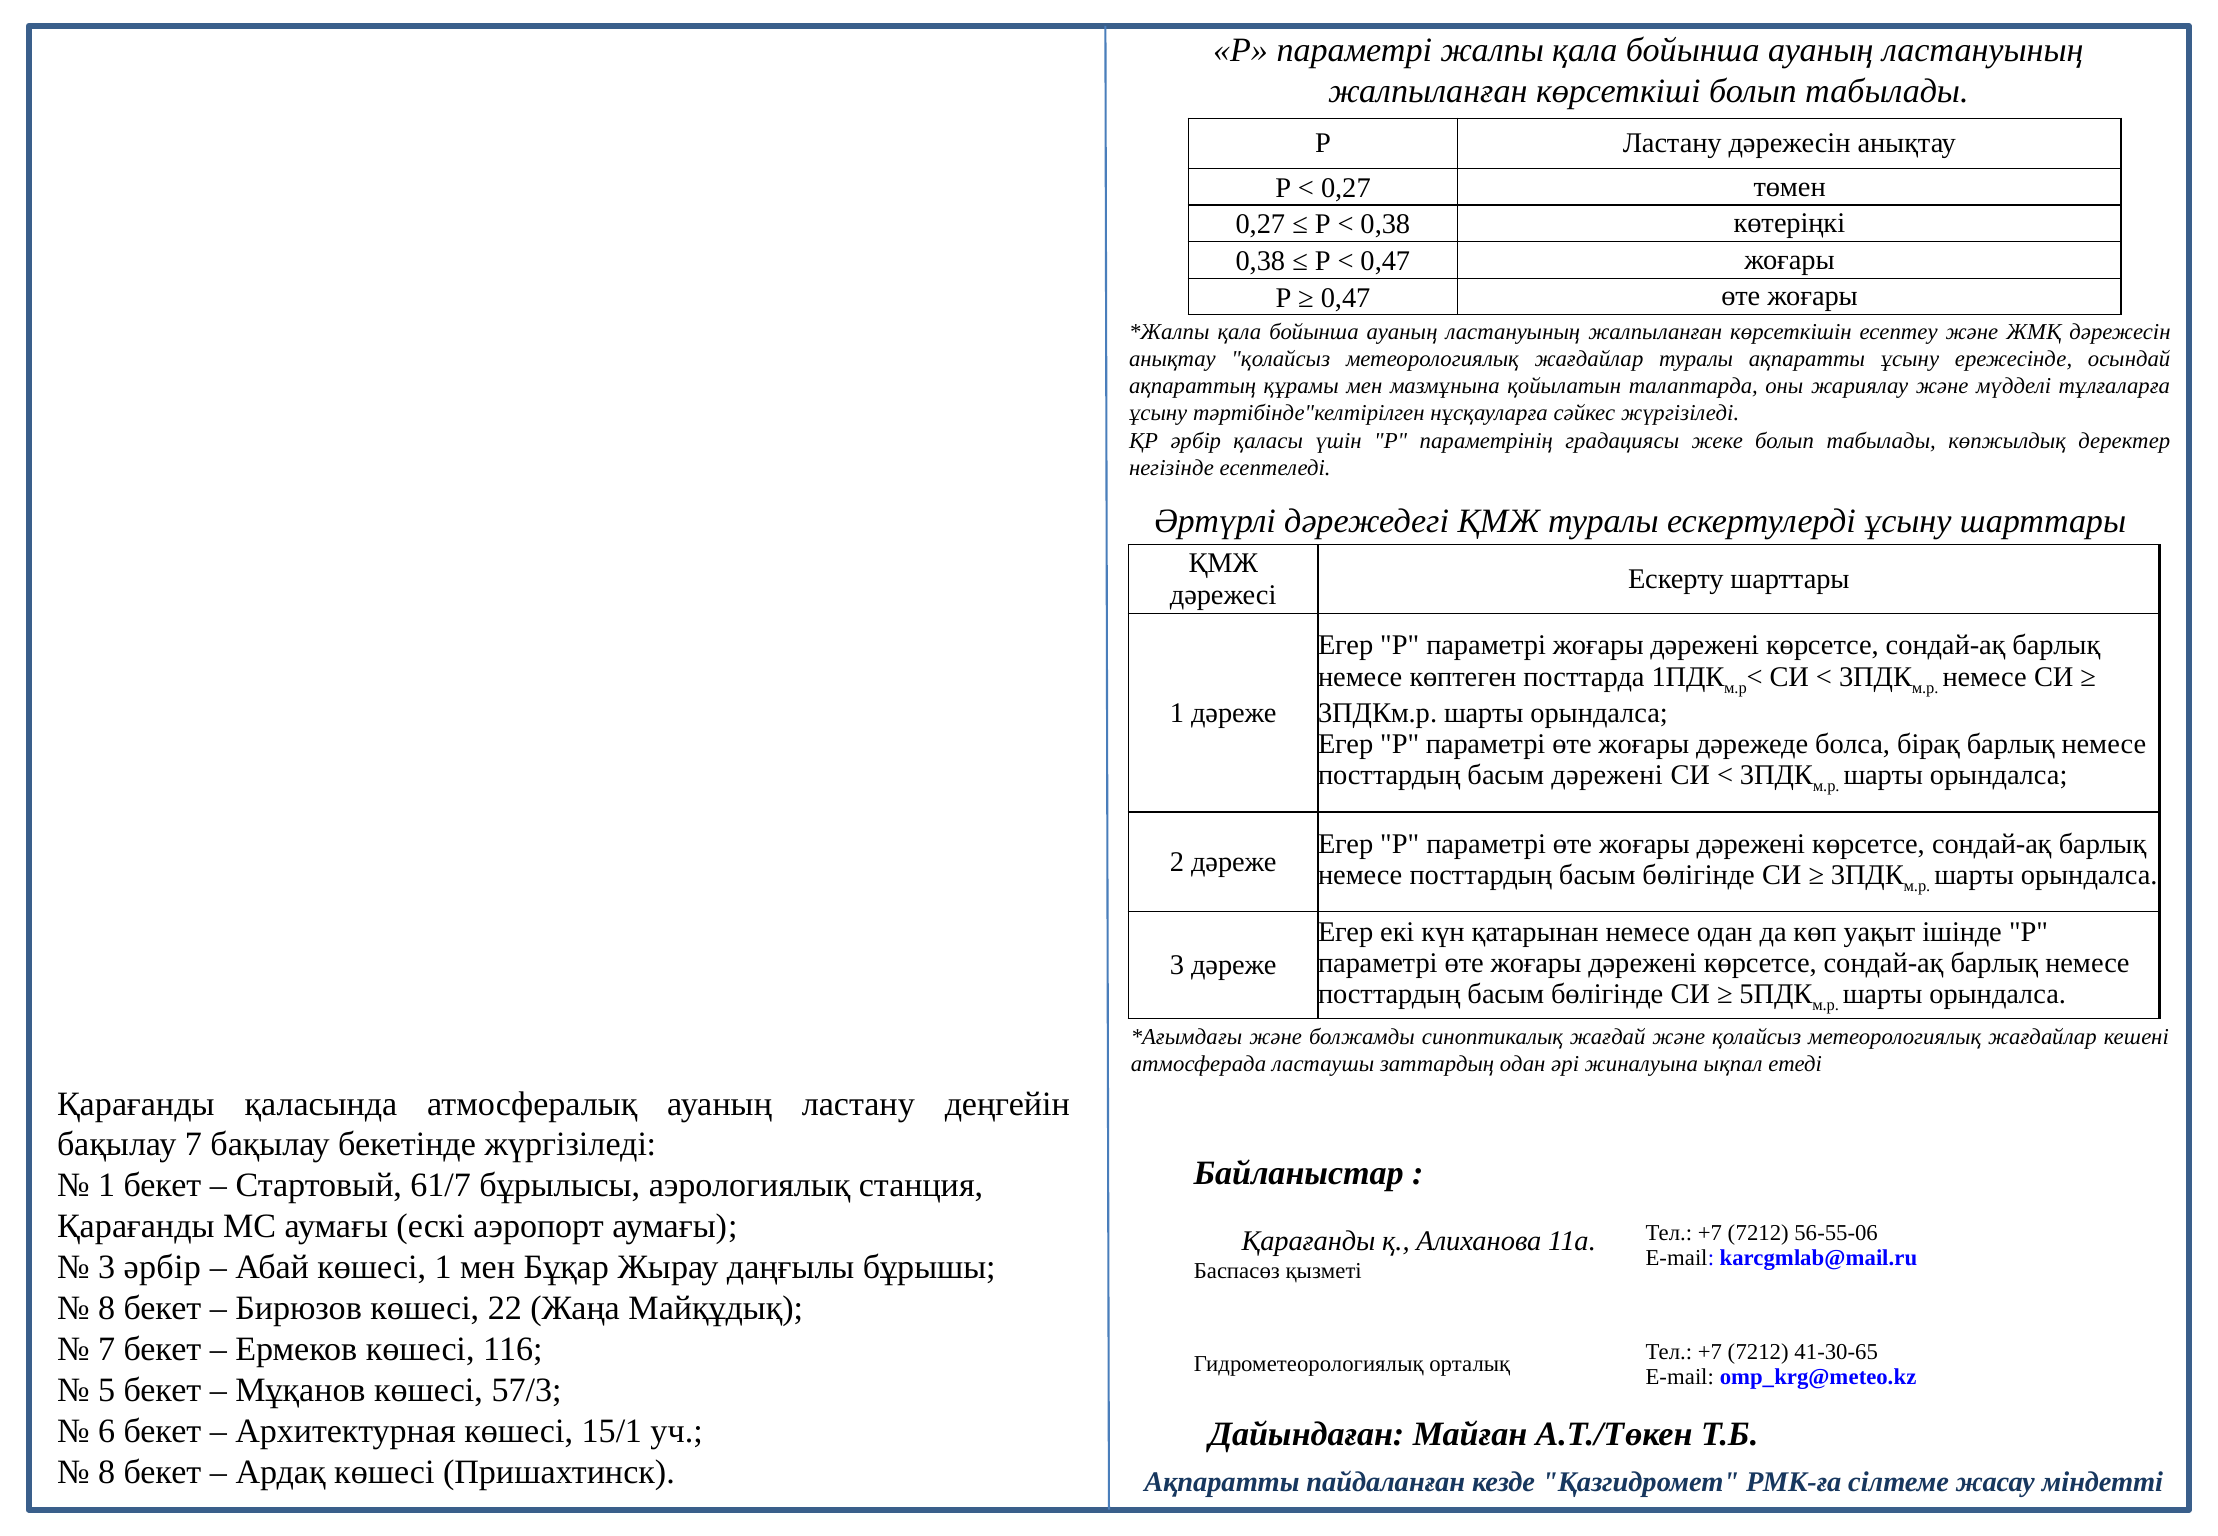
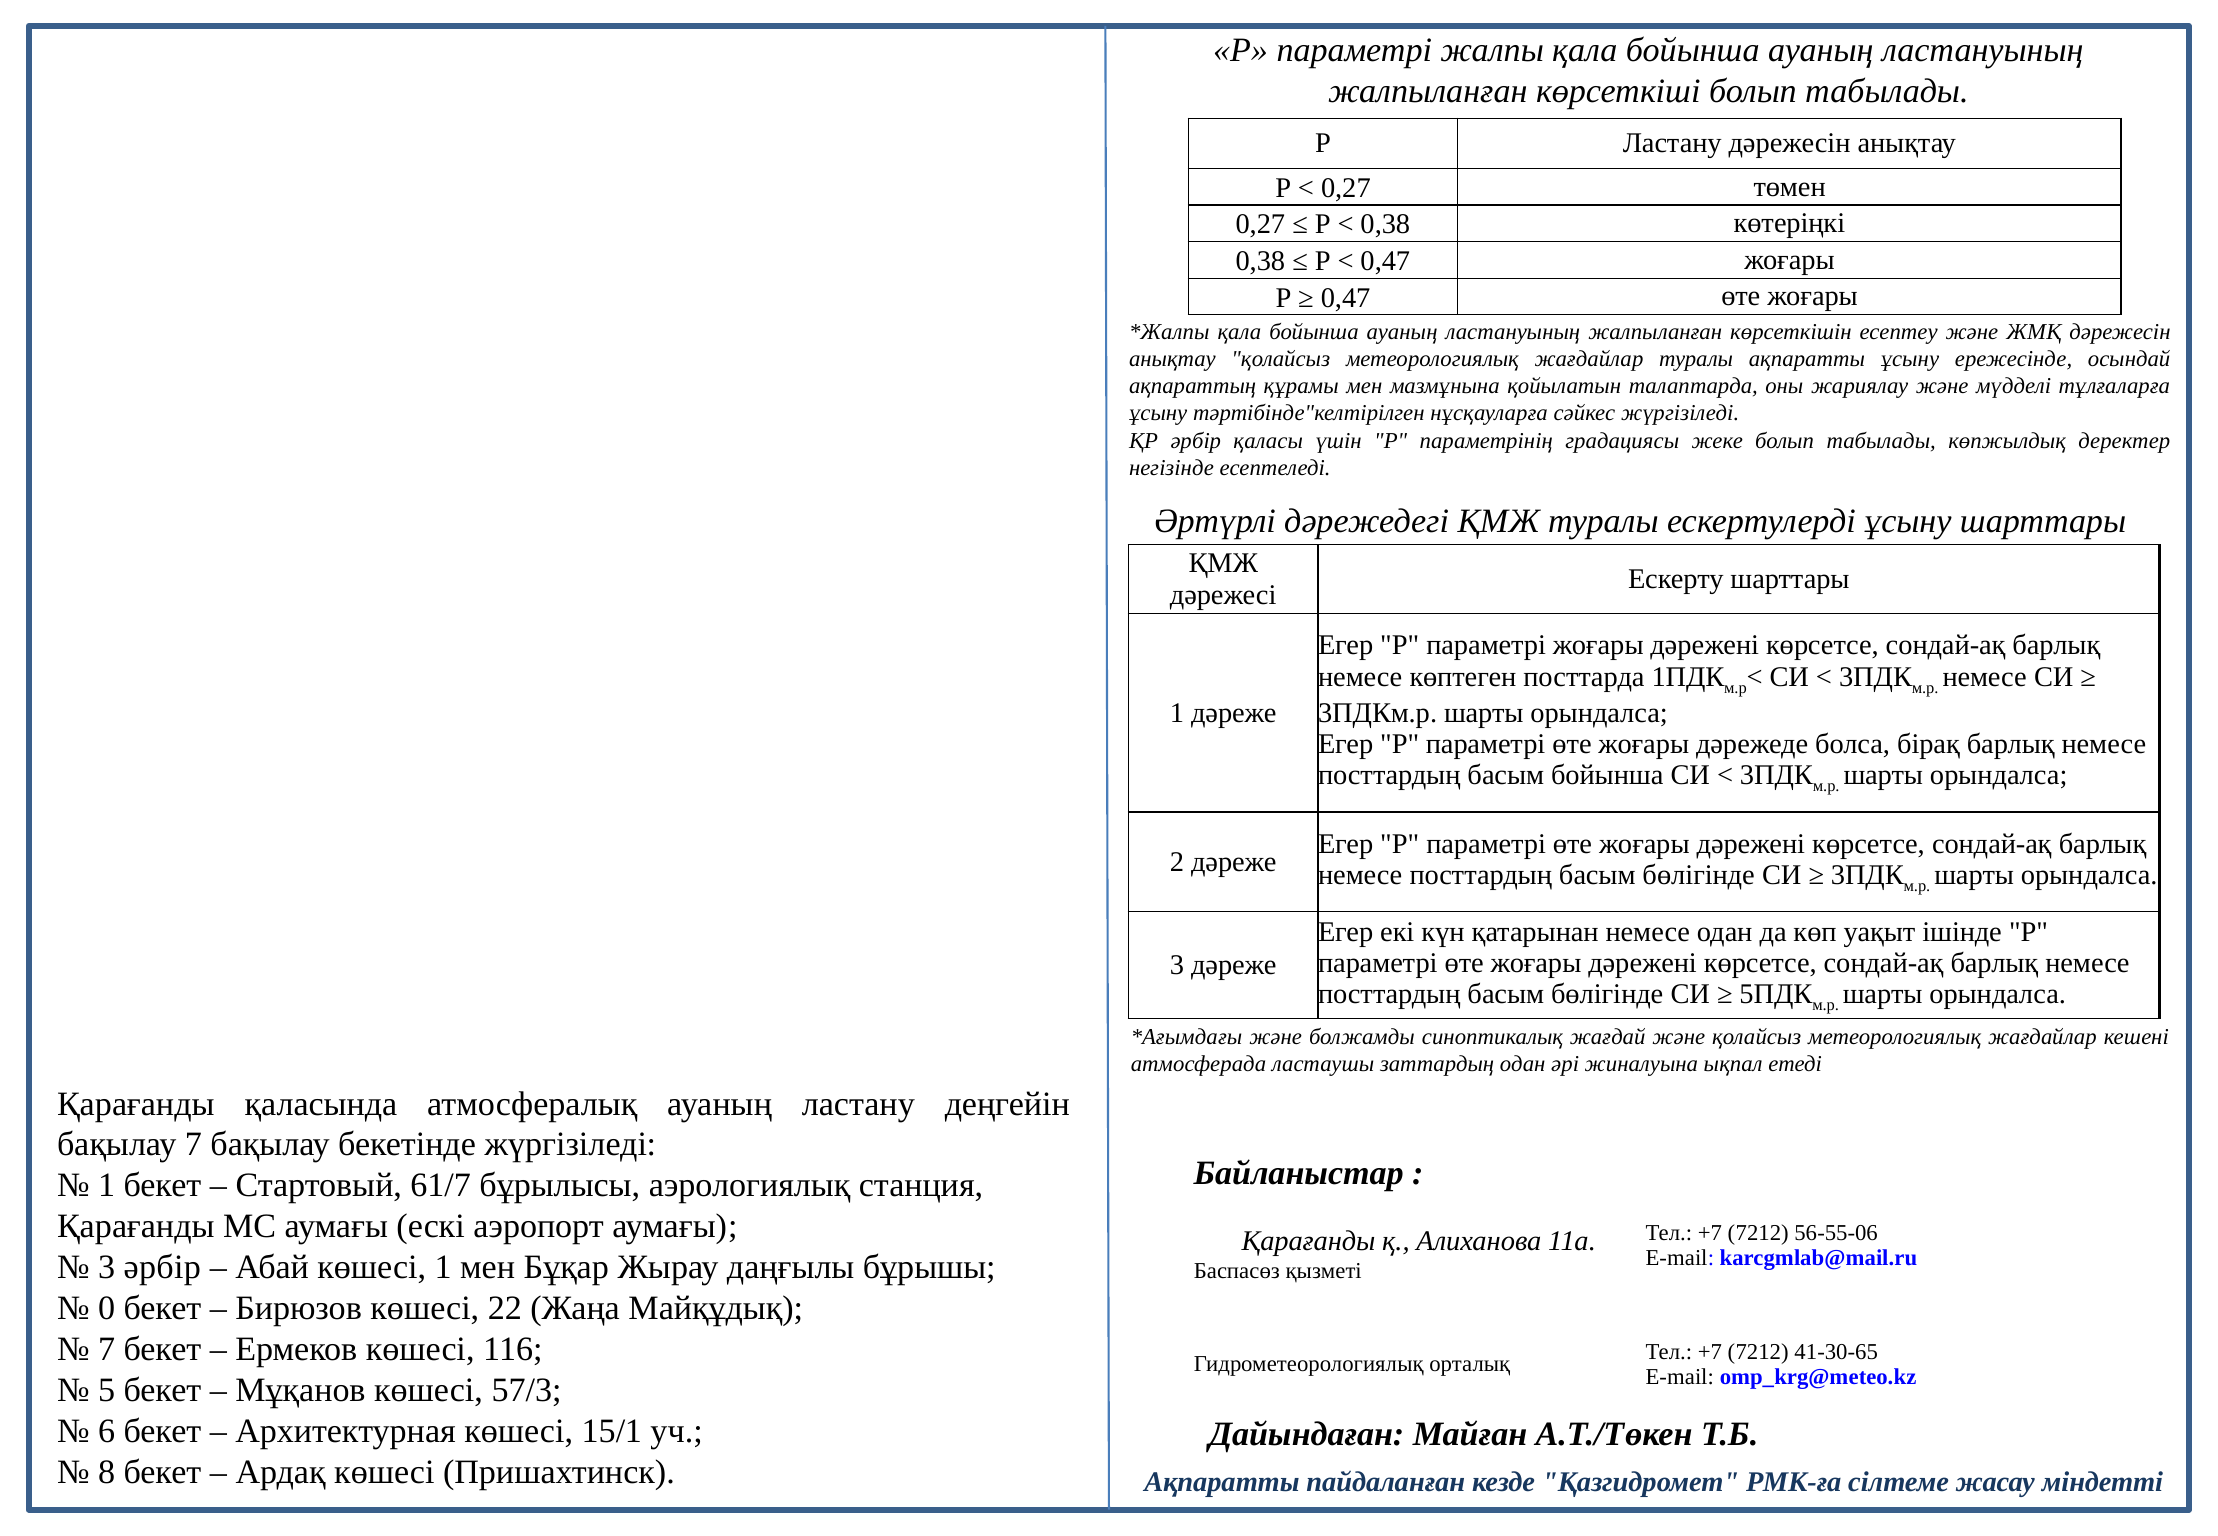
басым дәрежені: дәрежені -> бойынша
8 at (107, 1308): 8 -> 0
